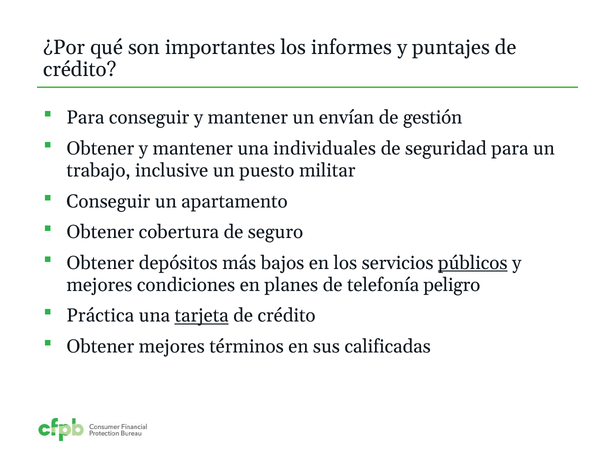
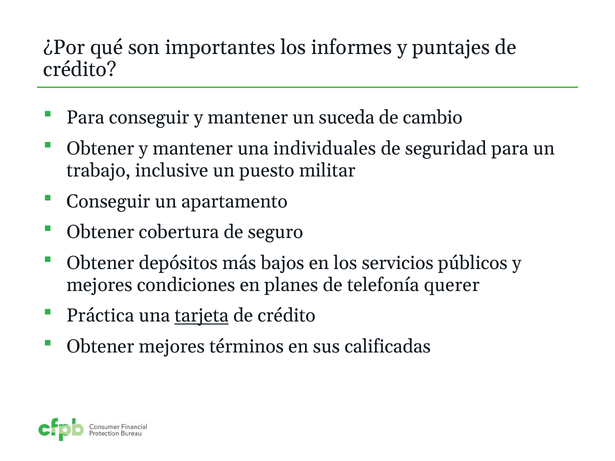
envían: envían -> suceda
gestión: gestión -> cambio
públicos underline: present -> none
peligro: peligro -> querer
